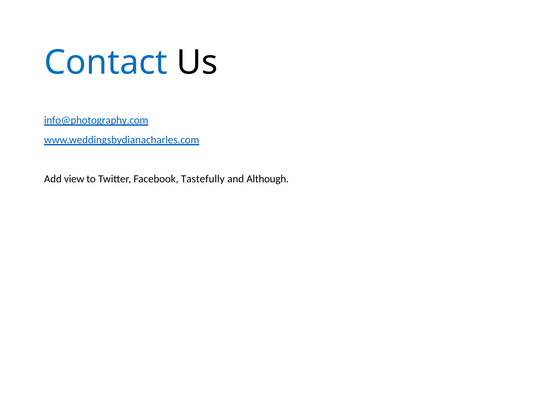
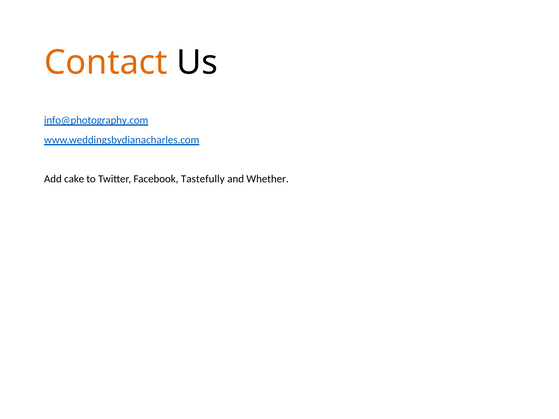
Contact colour: blue -> orange
view: view -> cake
Although: Although -> Whether
